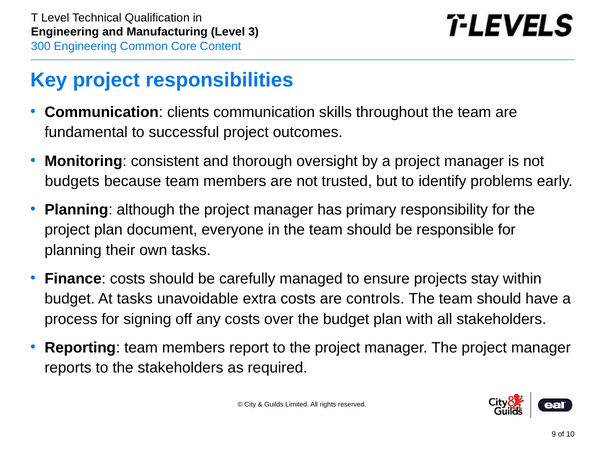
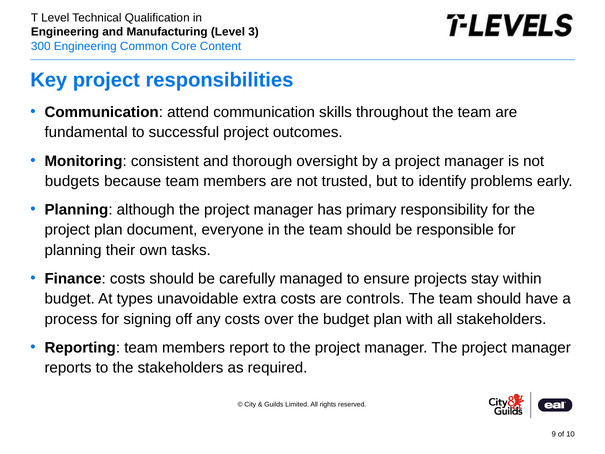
clients: clients -> attend
At tasks: tasks -> types
